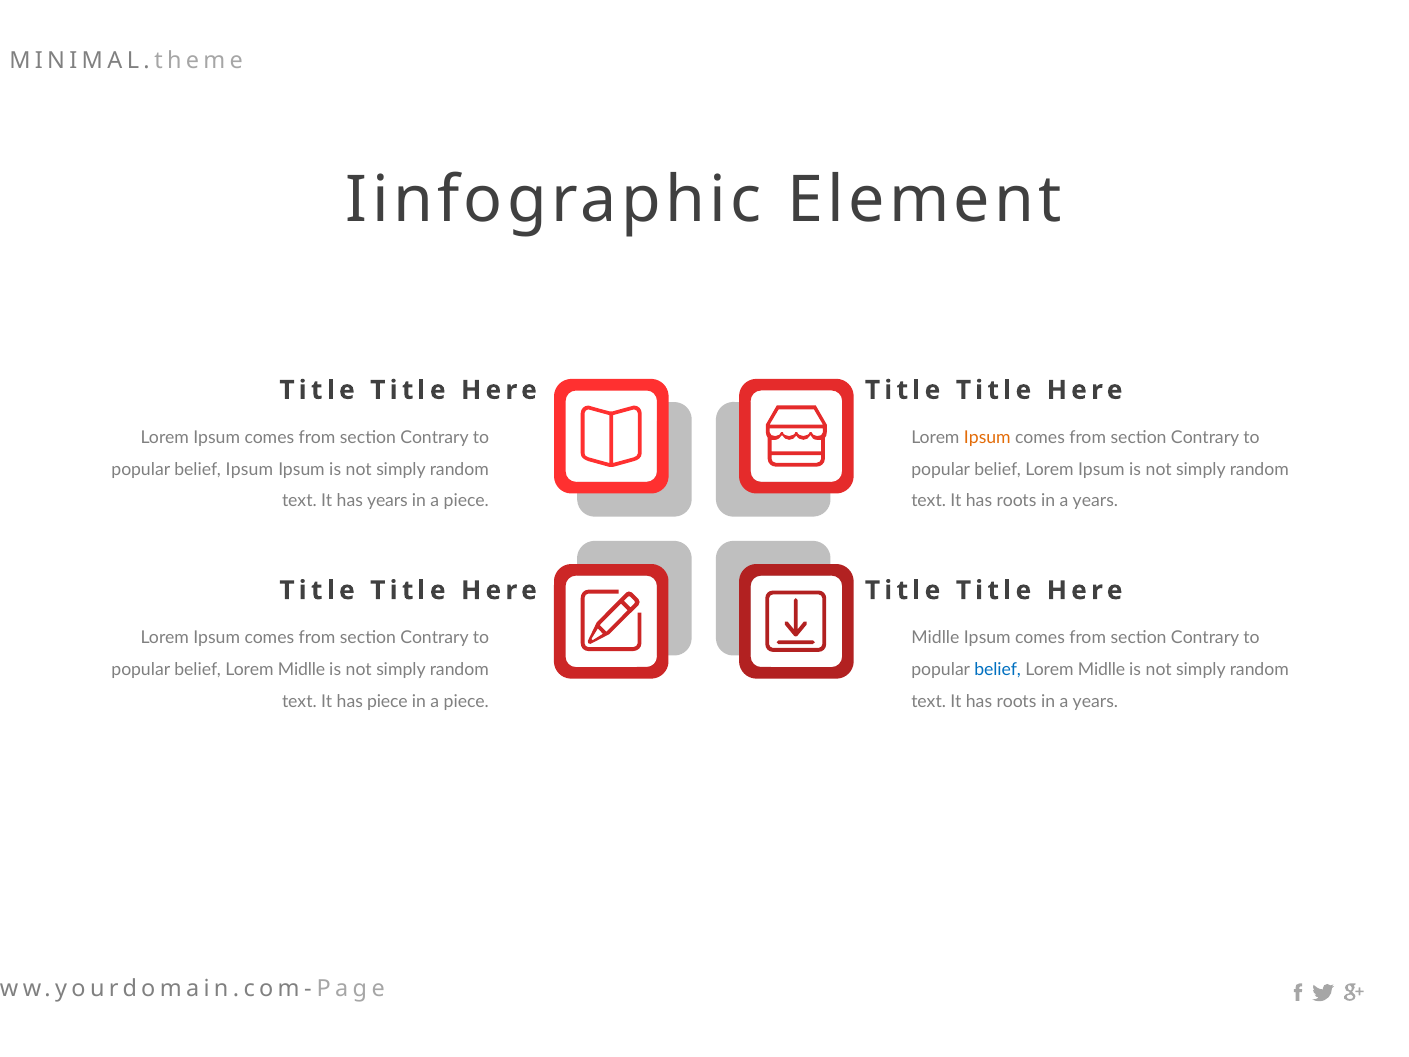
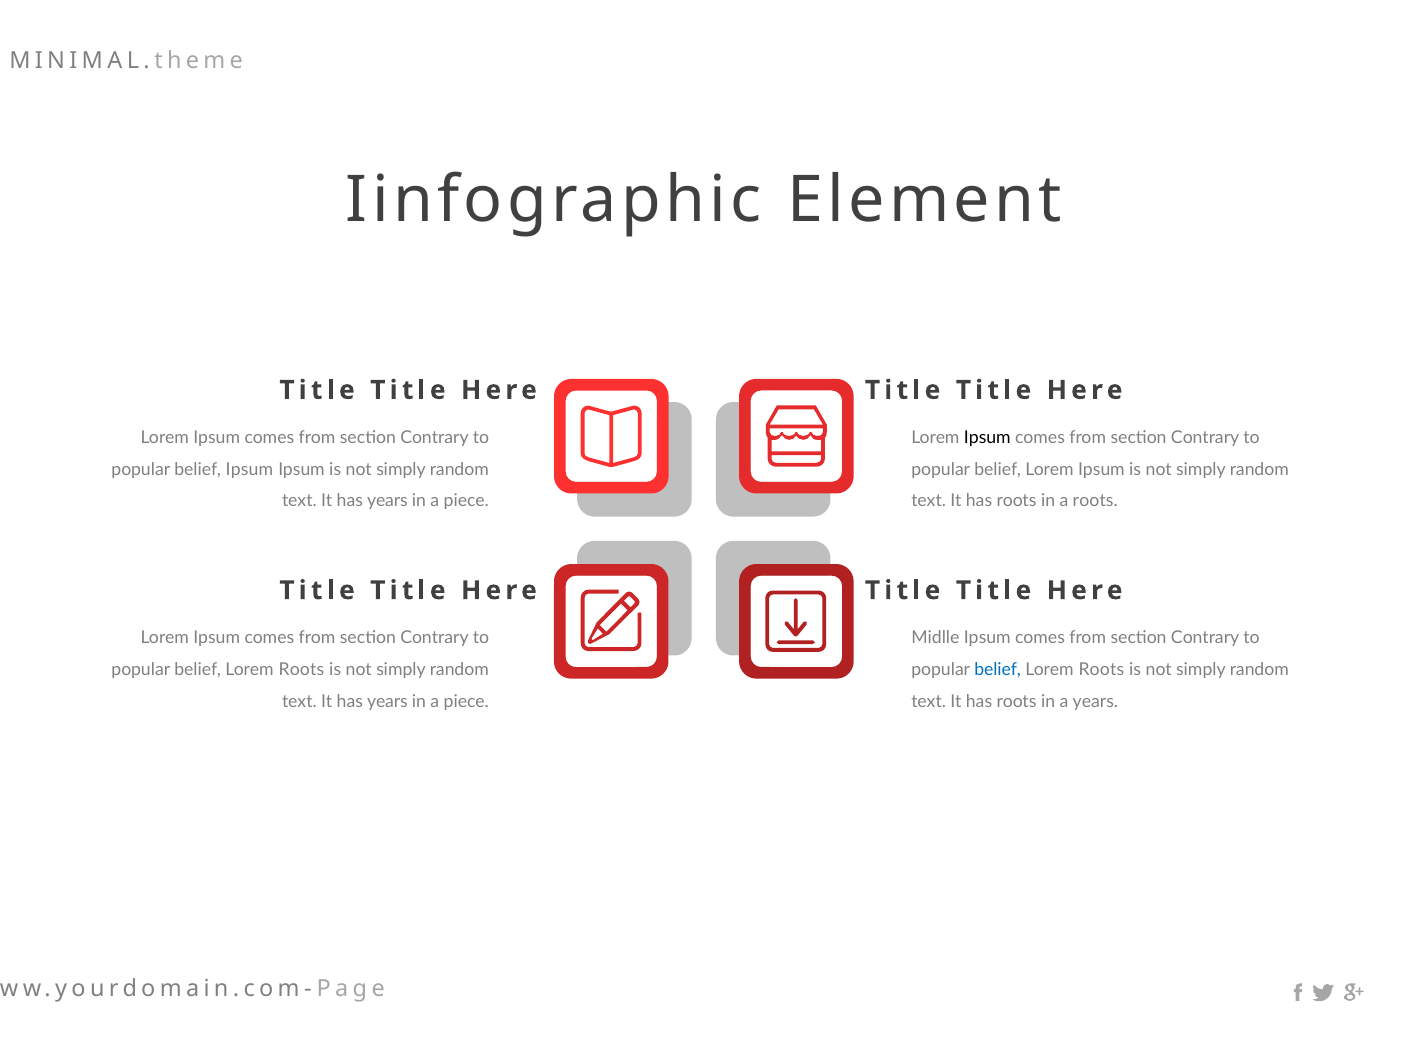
Ipsum at (987, 437) colour: orange -> black
years at (1095, 501): years -> roots
Midlle at (302, 669): Midlle -> Roots
Midlle at (1102, 669): Midlle -> Roots
piece at (387, 701): piece -> years
